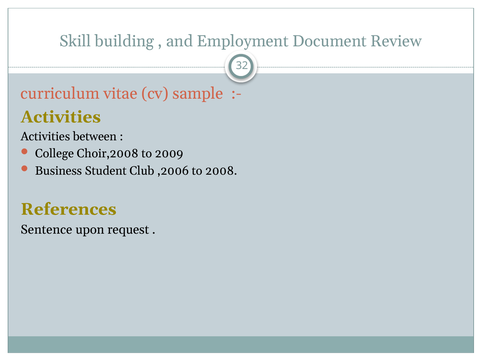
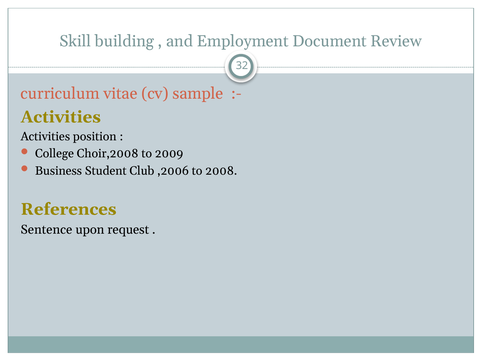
between: between -> position
